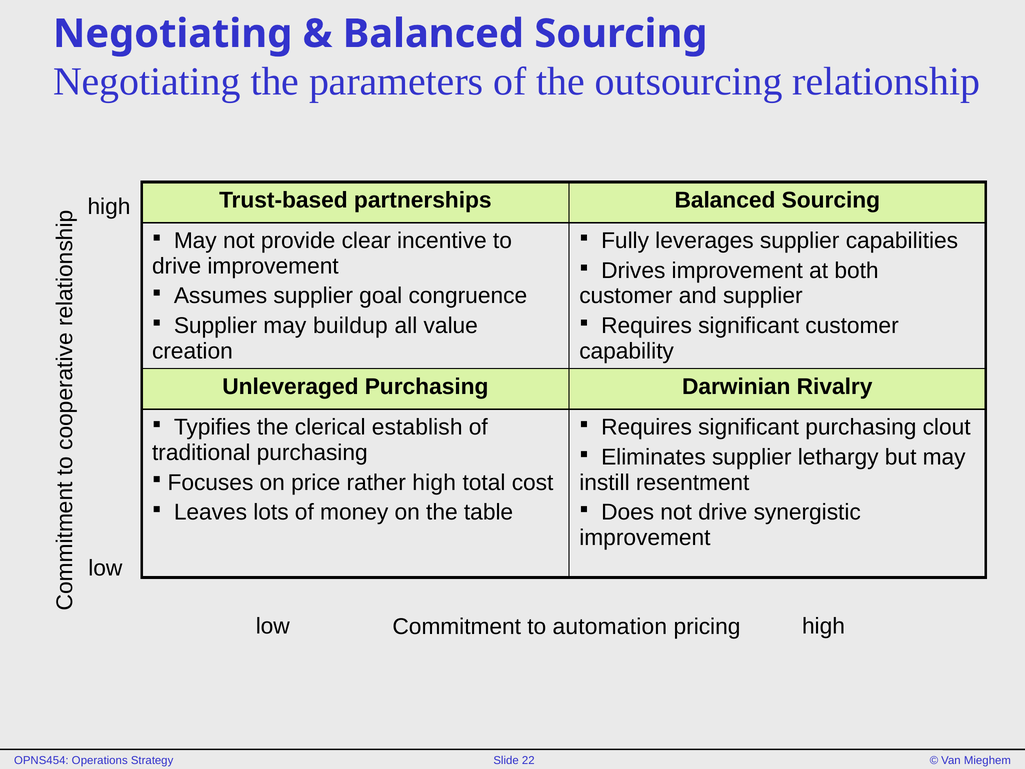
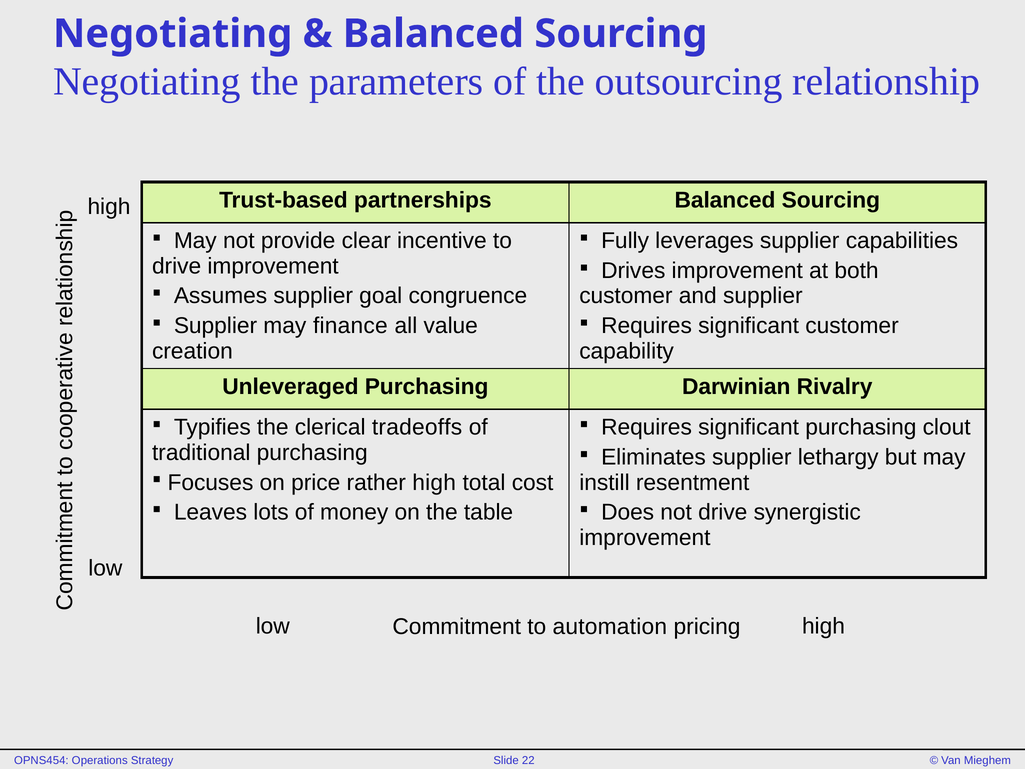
buildup: buildup -> finance
establish: establish -> tradeoffs
